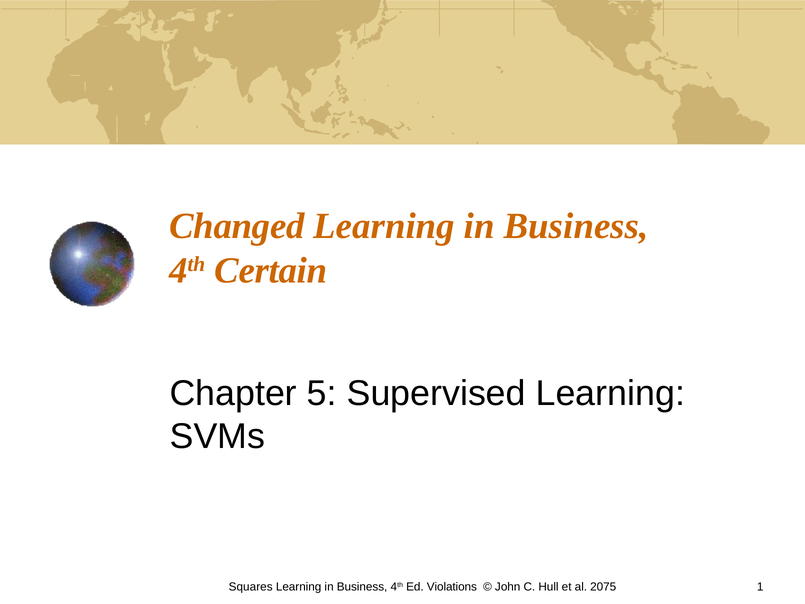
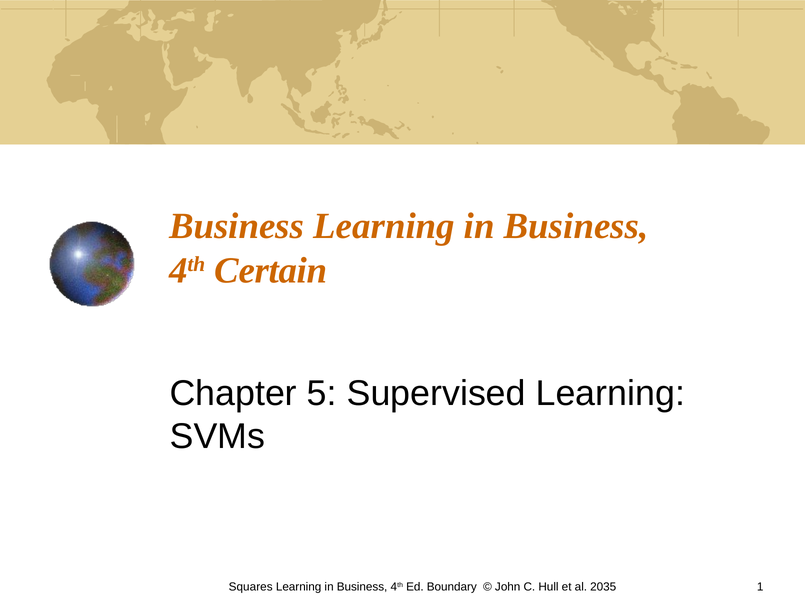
Changed at (237, 226): Changed -> Business
Violations: Violations -> Boundary
2075: 2075 -> 2035
